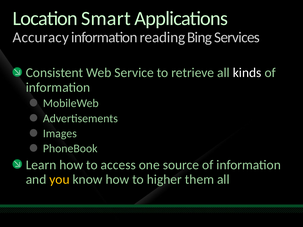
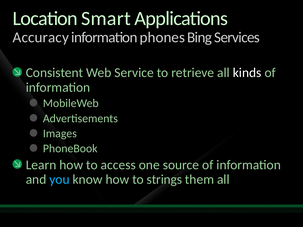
reading: reading -> phones
you colour: yellow -> light blue
higher: higher -> strings
